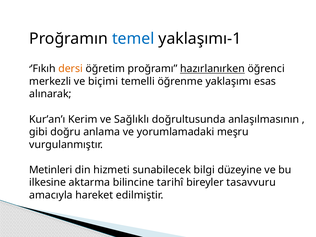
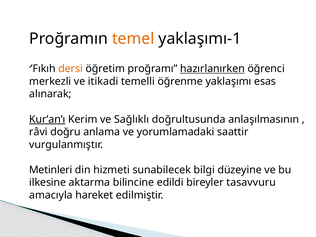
temel colour: blue -> orange
biçimi: biçimi -> itikadi
Kur’an’ı underline: none -> present
gibi: gibi -> râvi
meşru: meşru -> saattir
tarihî: tarihî -> edildi
